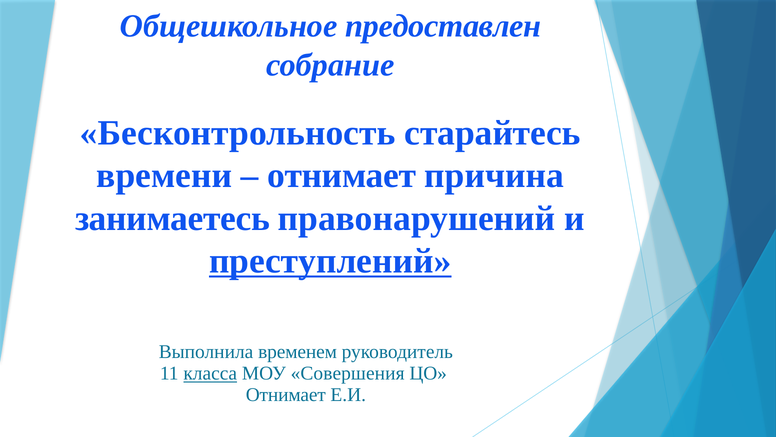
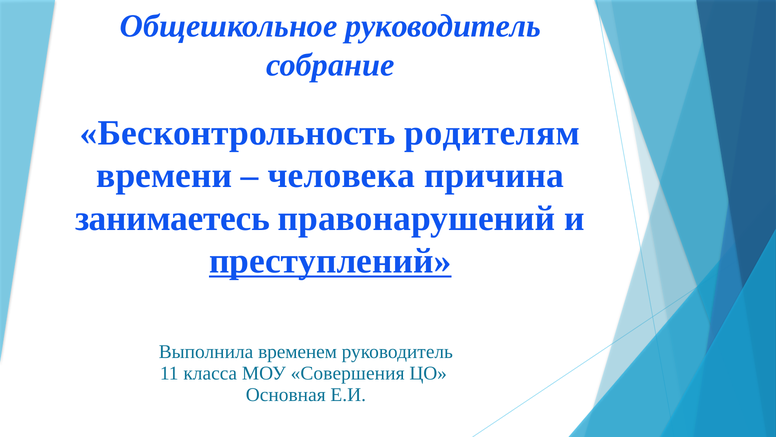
Общешкольное предоставлен: предоставлен -> руководитель
старайтесь: старайтесь -> родителям
отнимает at (342, 176): отнимает -> человека
класса underline: present -> none
Отнимает at (286, 395): Отнимает -> Основная
